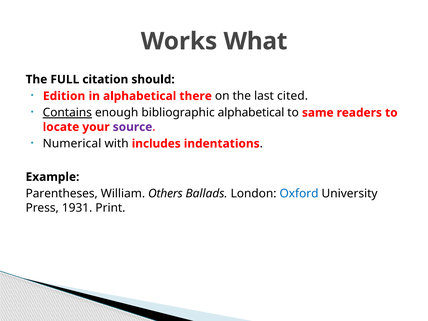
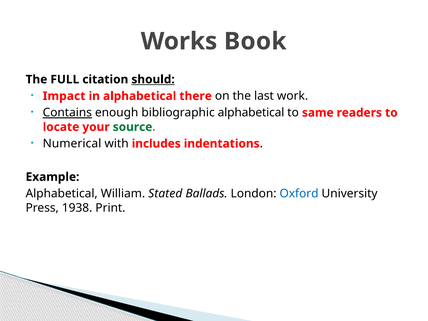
What: What -> Book
should underline: none -> present
Edition: Edition -> Impact
cited: cited -> work
source colour: purple -> green
Parentheses at (62, 194): Parentheses -> Alphabetical
Others: Others -> Stated
1931: 1931 -> 1938
